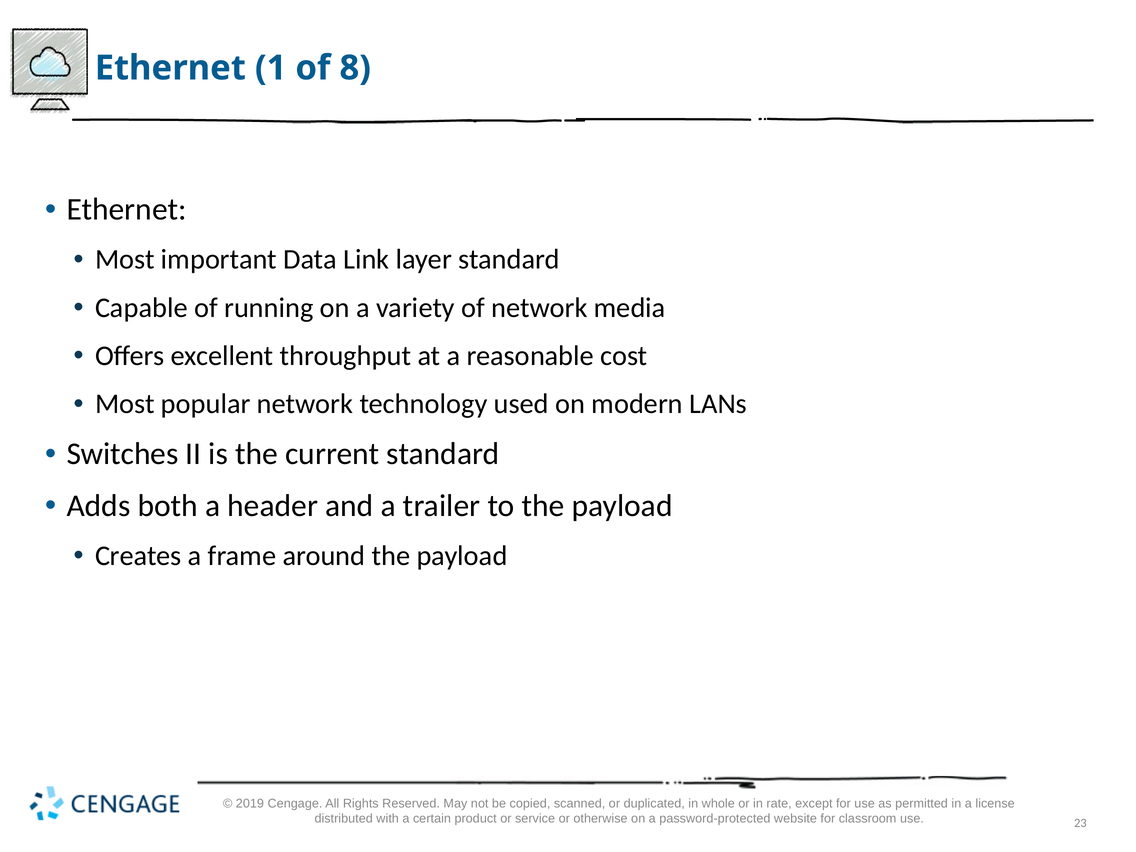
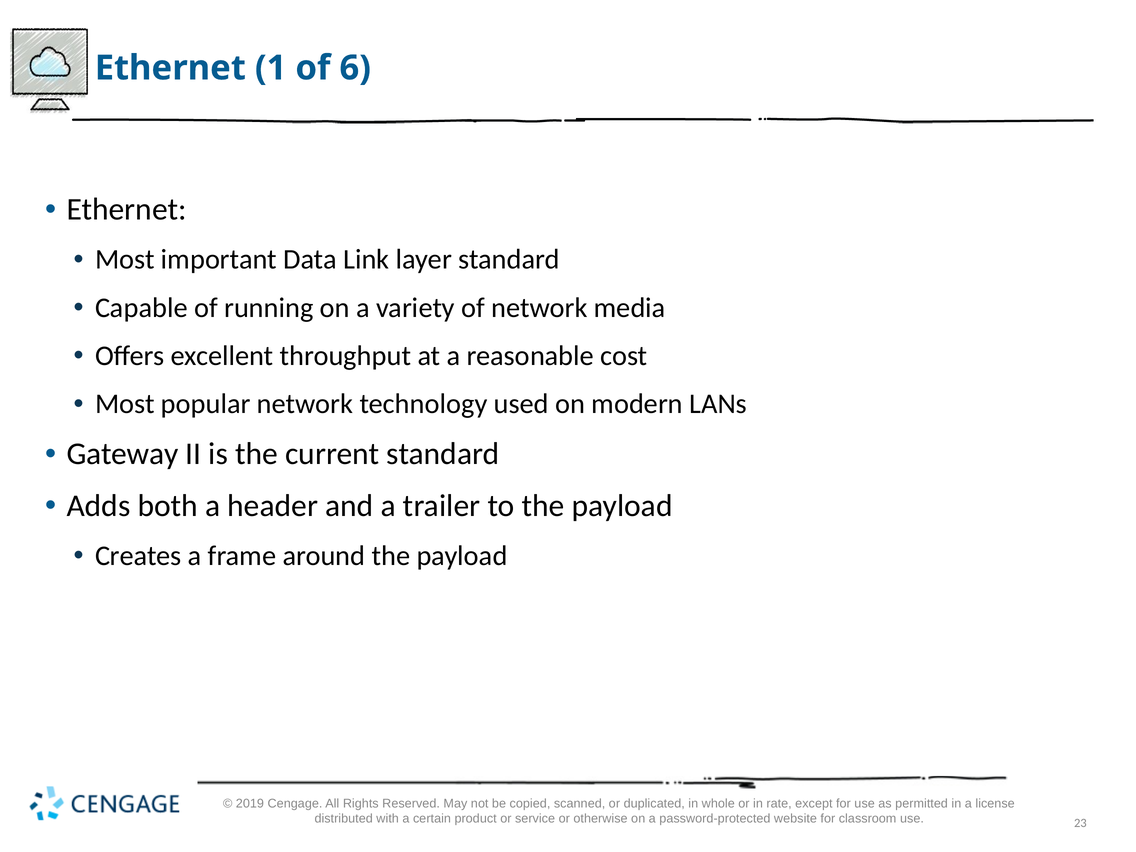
8: 8 -> 6
Switches: Switches -> Gateway
